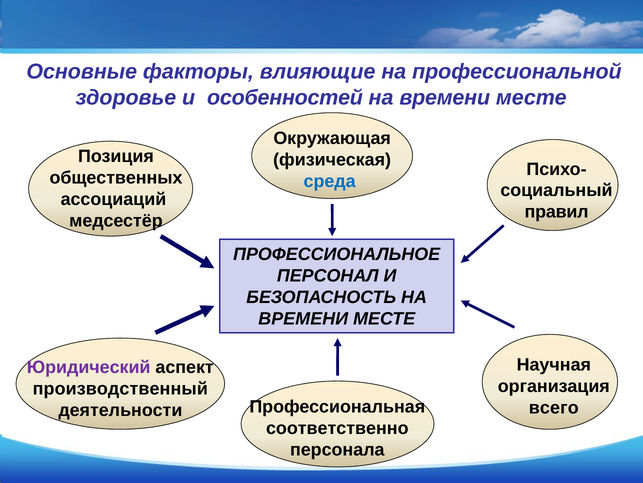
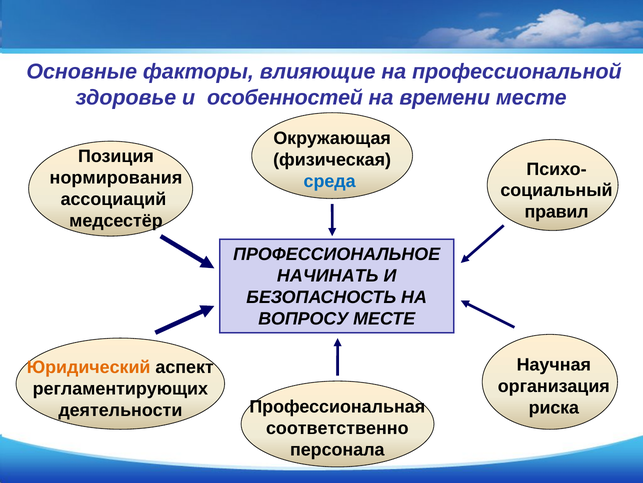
общественных: общественных -> нормирования
ПЕРСОНАЛ: ПЕРСОНАЛ -> НАЧИНАТЬ
ВРЕМЕНИ at (303, 318): ВРЕМЕНИ -> ВОПРОСУ
Юридический colour: purple -> orange
производственный: производственный -> регламентирующих
всего: всего -> риска
